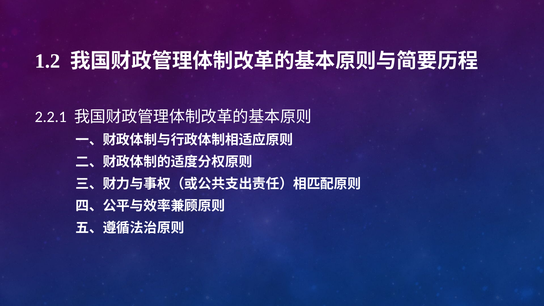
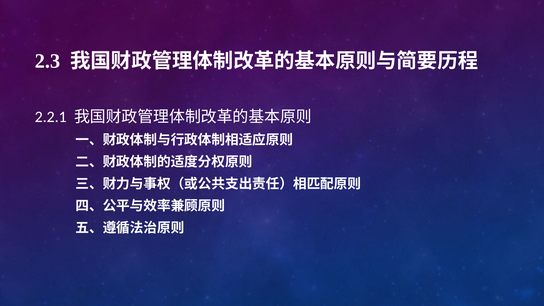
1.2: 1.2 -> 2.3
